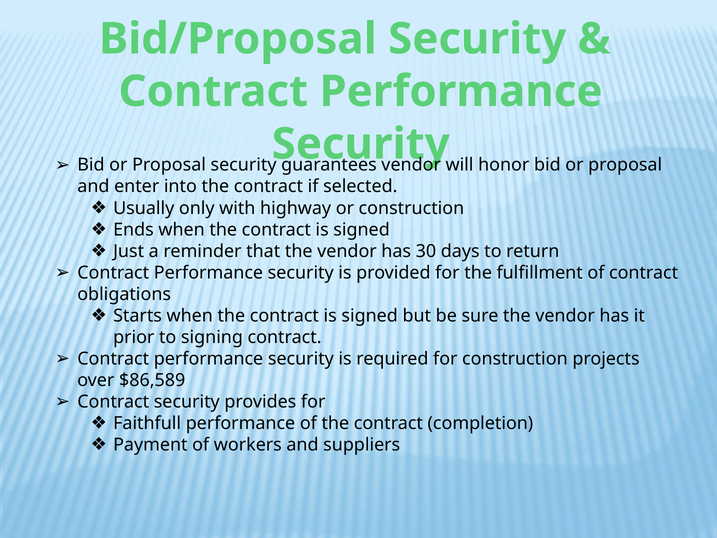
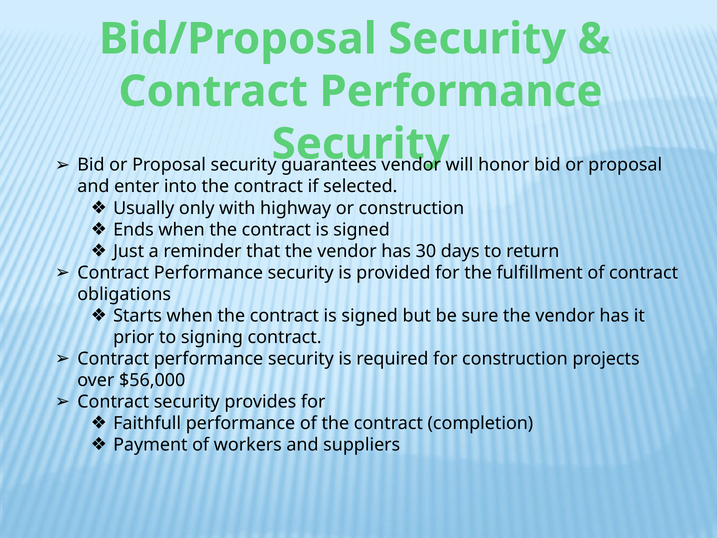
$86,589: $86,589 -> $56,000
